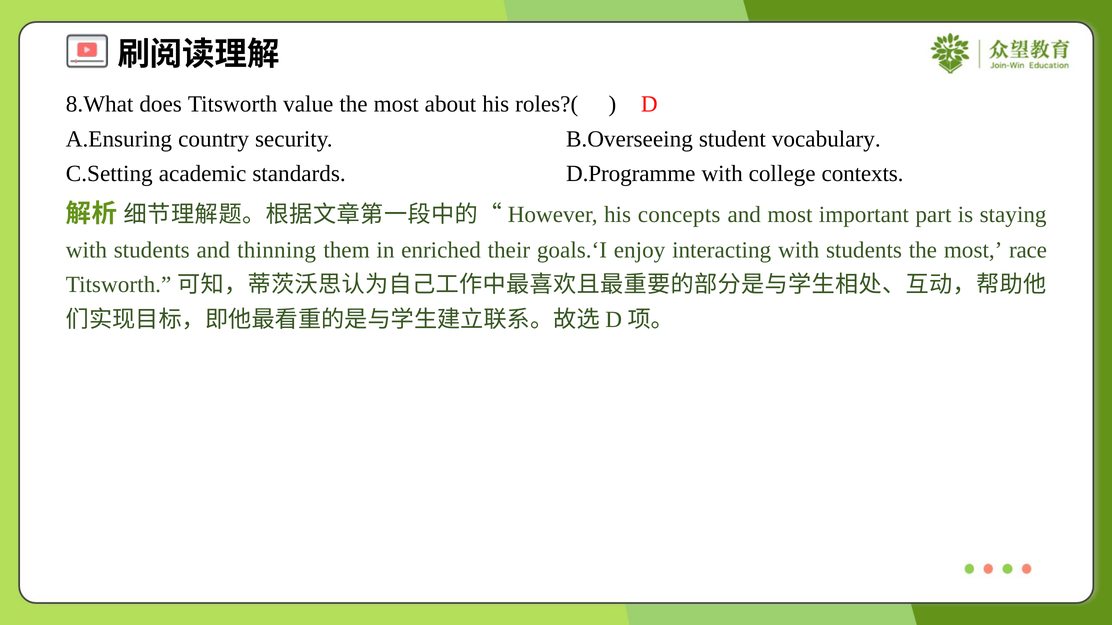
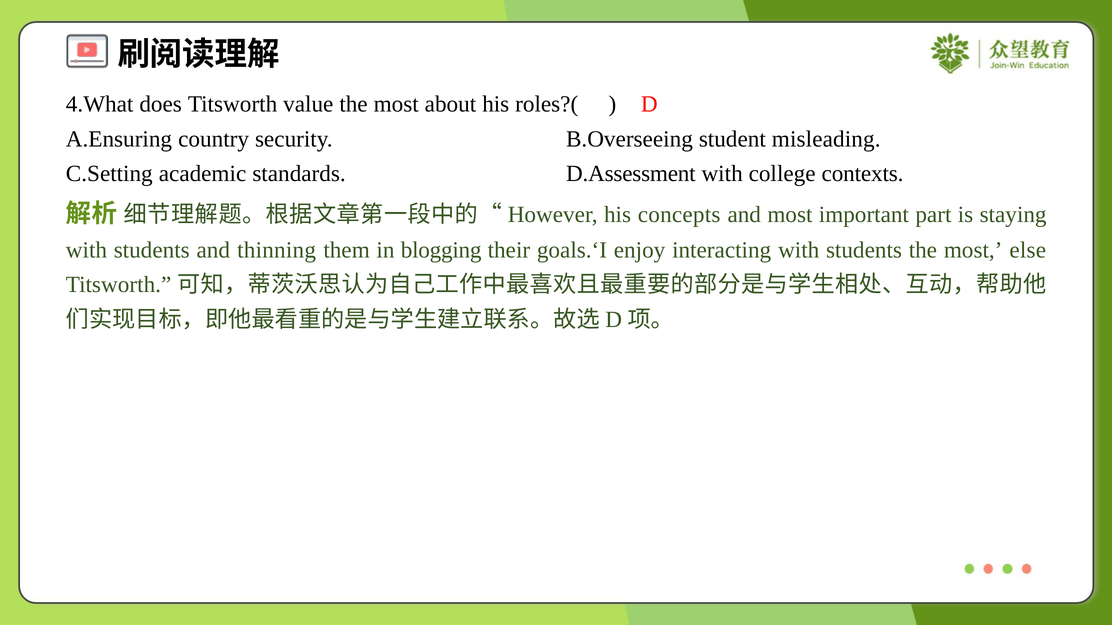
8.What: 8.What -> 4.What
vocabulary: vocabulary -> misleading
D.Programme: D.Programme -> D.Assessment
enriched: enriched -> blogging
race: race -> else
